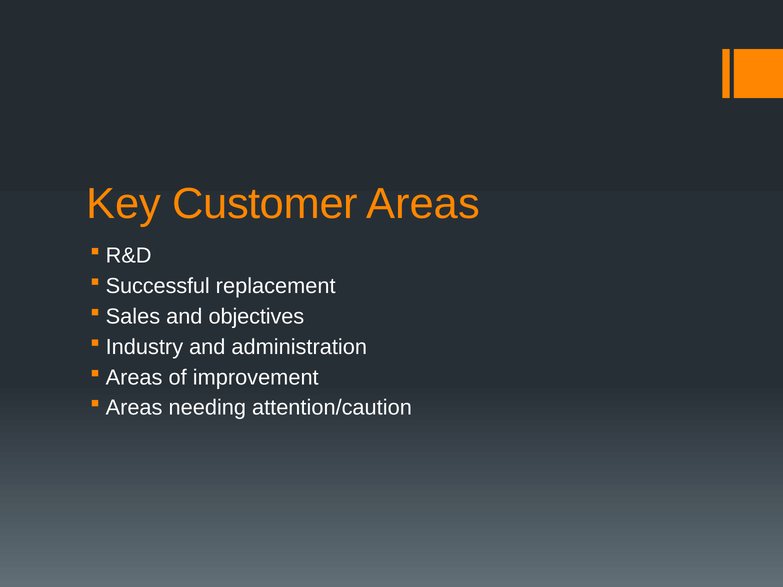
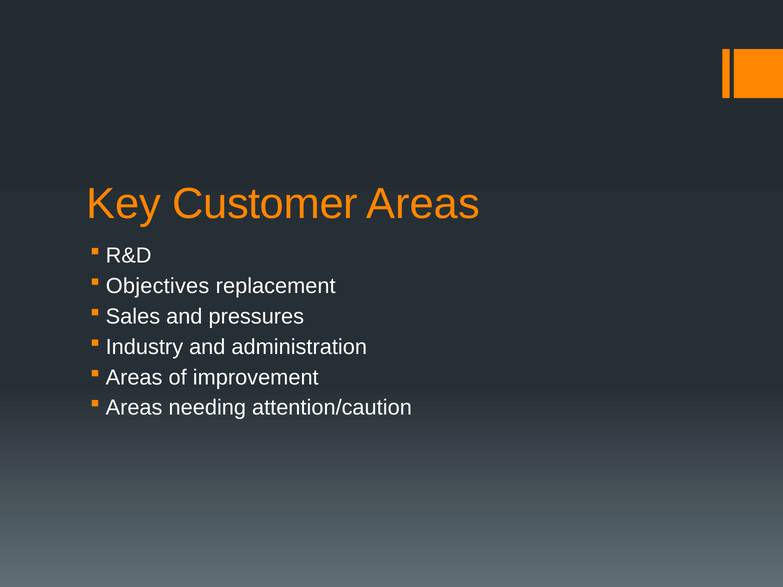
Successful: Successful -> Objectives
objectives: objectives -> pressures
